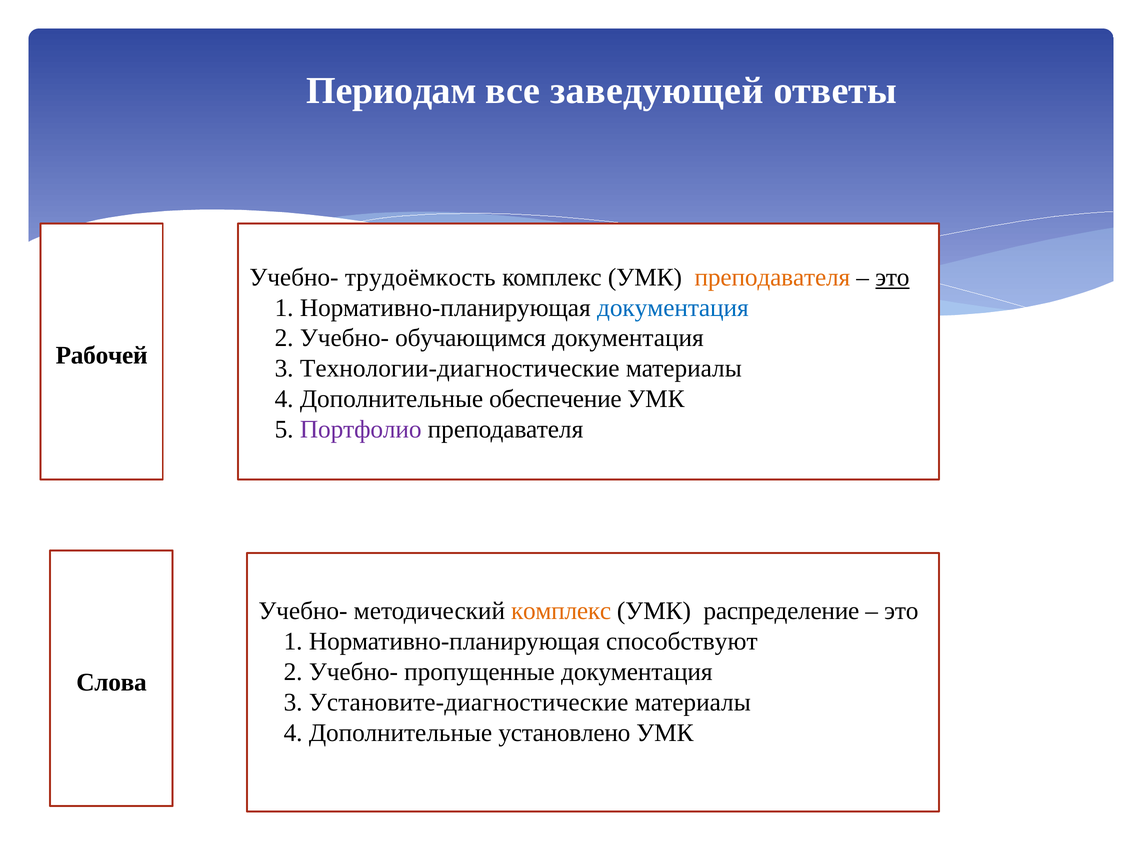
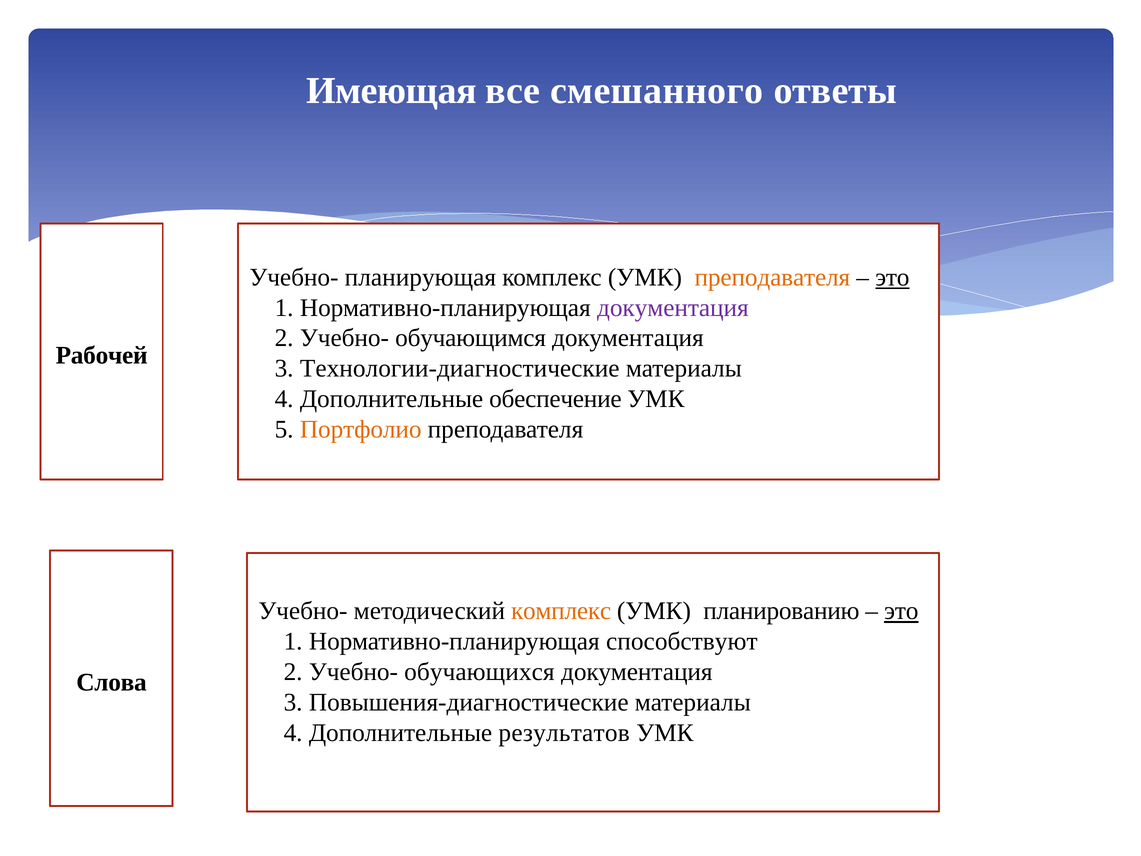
Периодам: Периодам -> Имеющая
заведующей: заведующей -> смешанного
трудоёмкость: трудоёмкость -> планирующая
документация at (673, 308) colour: blue -> purple
Портфолио colour: purple -> orange
распределение: распределение -> планированию
это at (901, 611) underline: none -> present
пропущенные: пропущенные -> обучающихся
Установите-диагностические: Установите-диагностические -> Повышения-диагностические
установлено: установлено -> результатов
